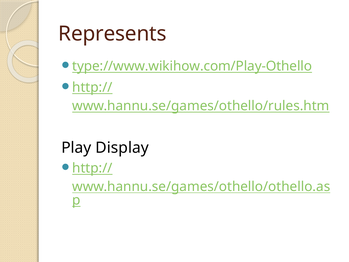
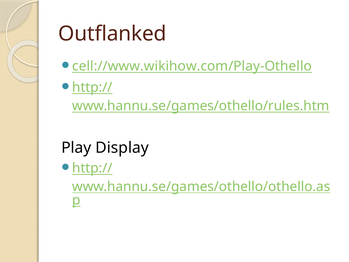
Represents: Represents -> Outflanked
type://www.wikihow.com/Play-Othello: type://www.wikihow.com/Play-Othello -> cell://www.wikihow.com/Play-Othello
